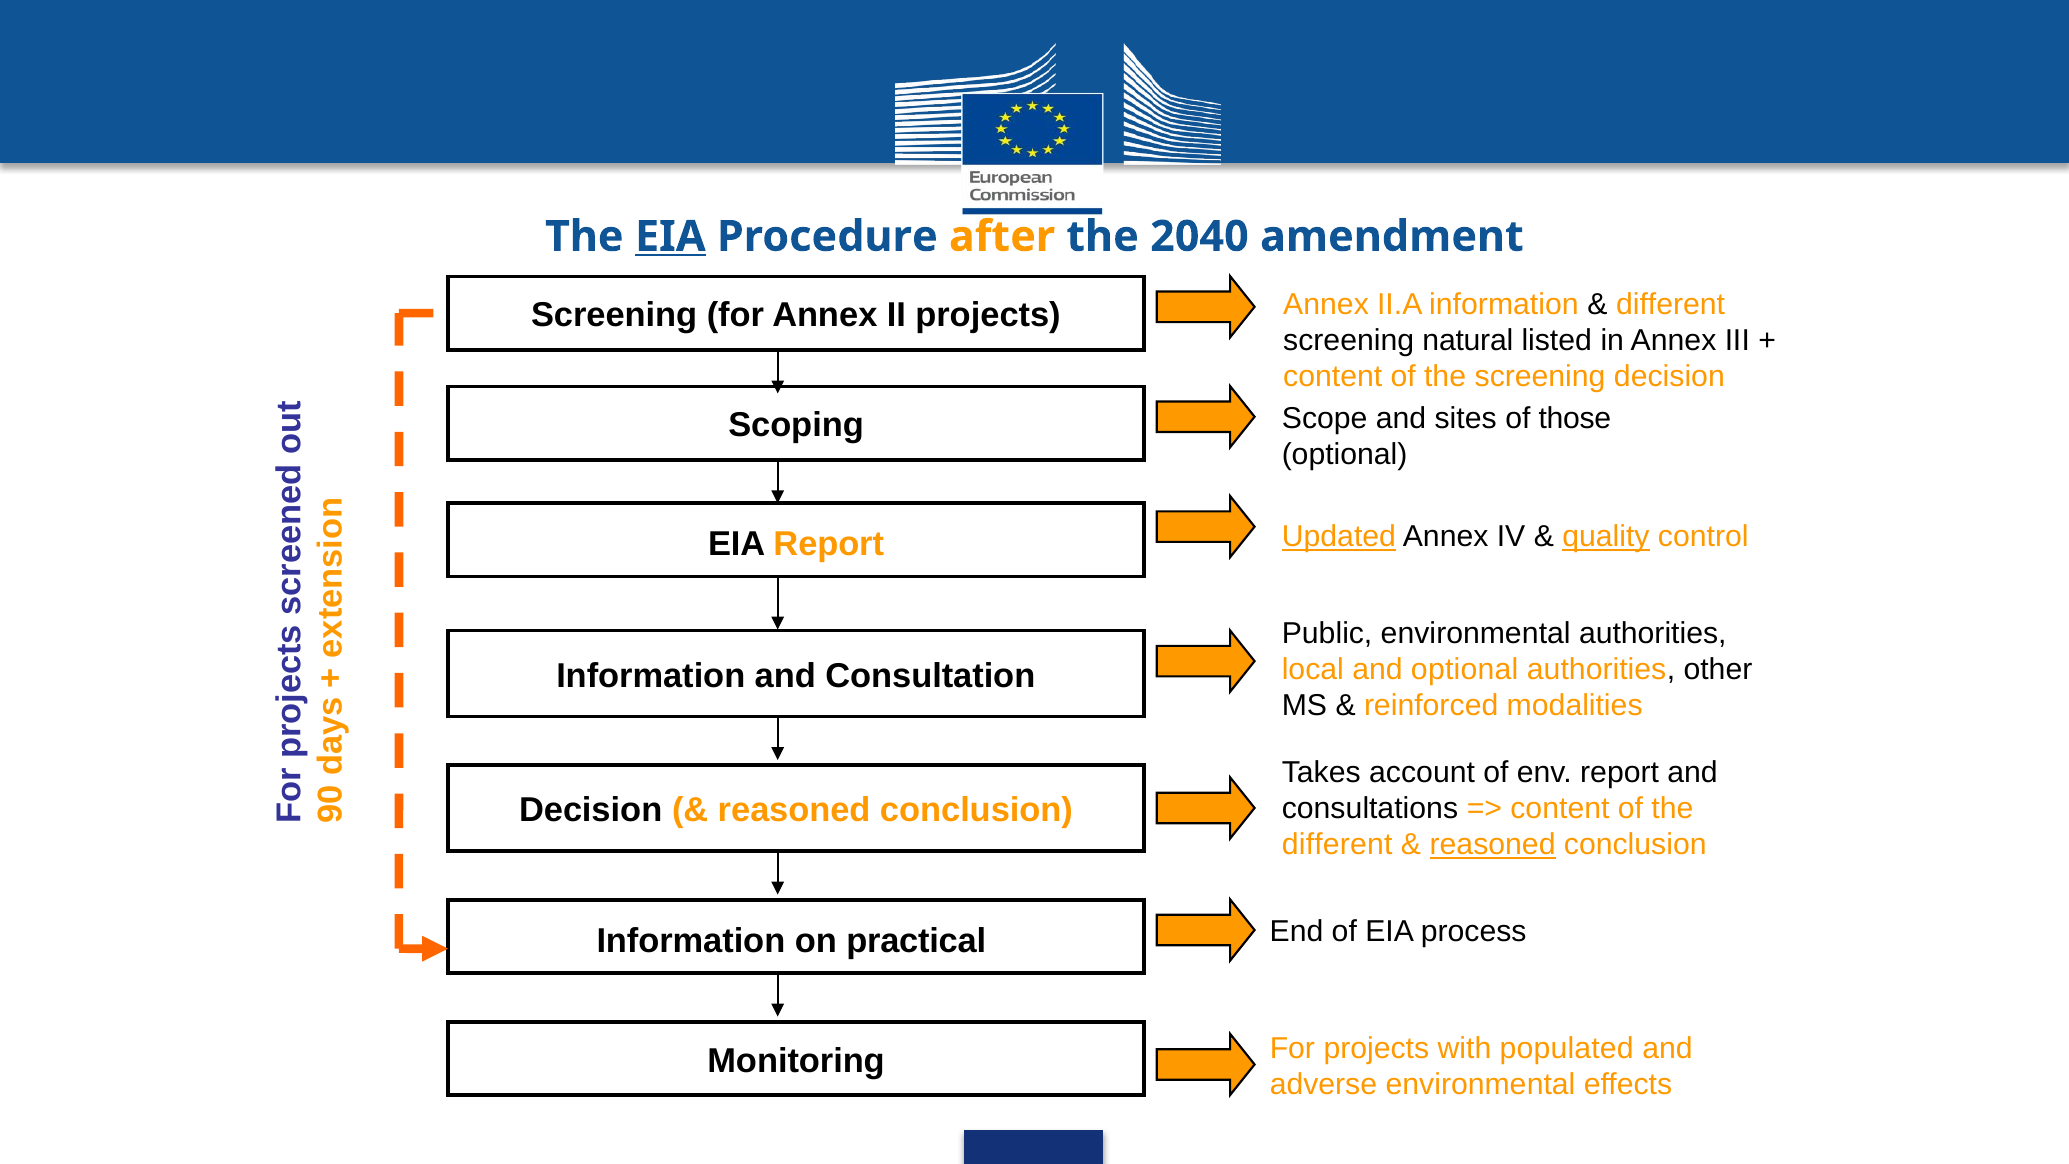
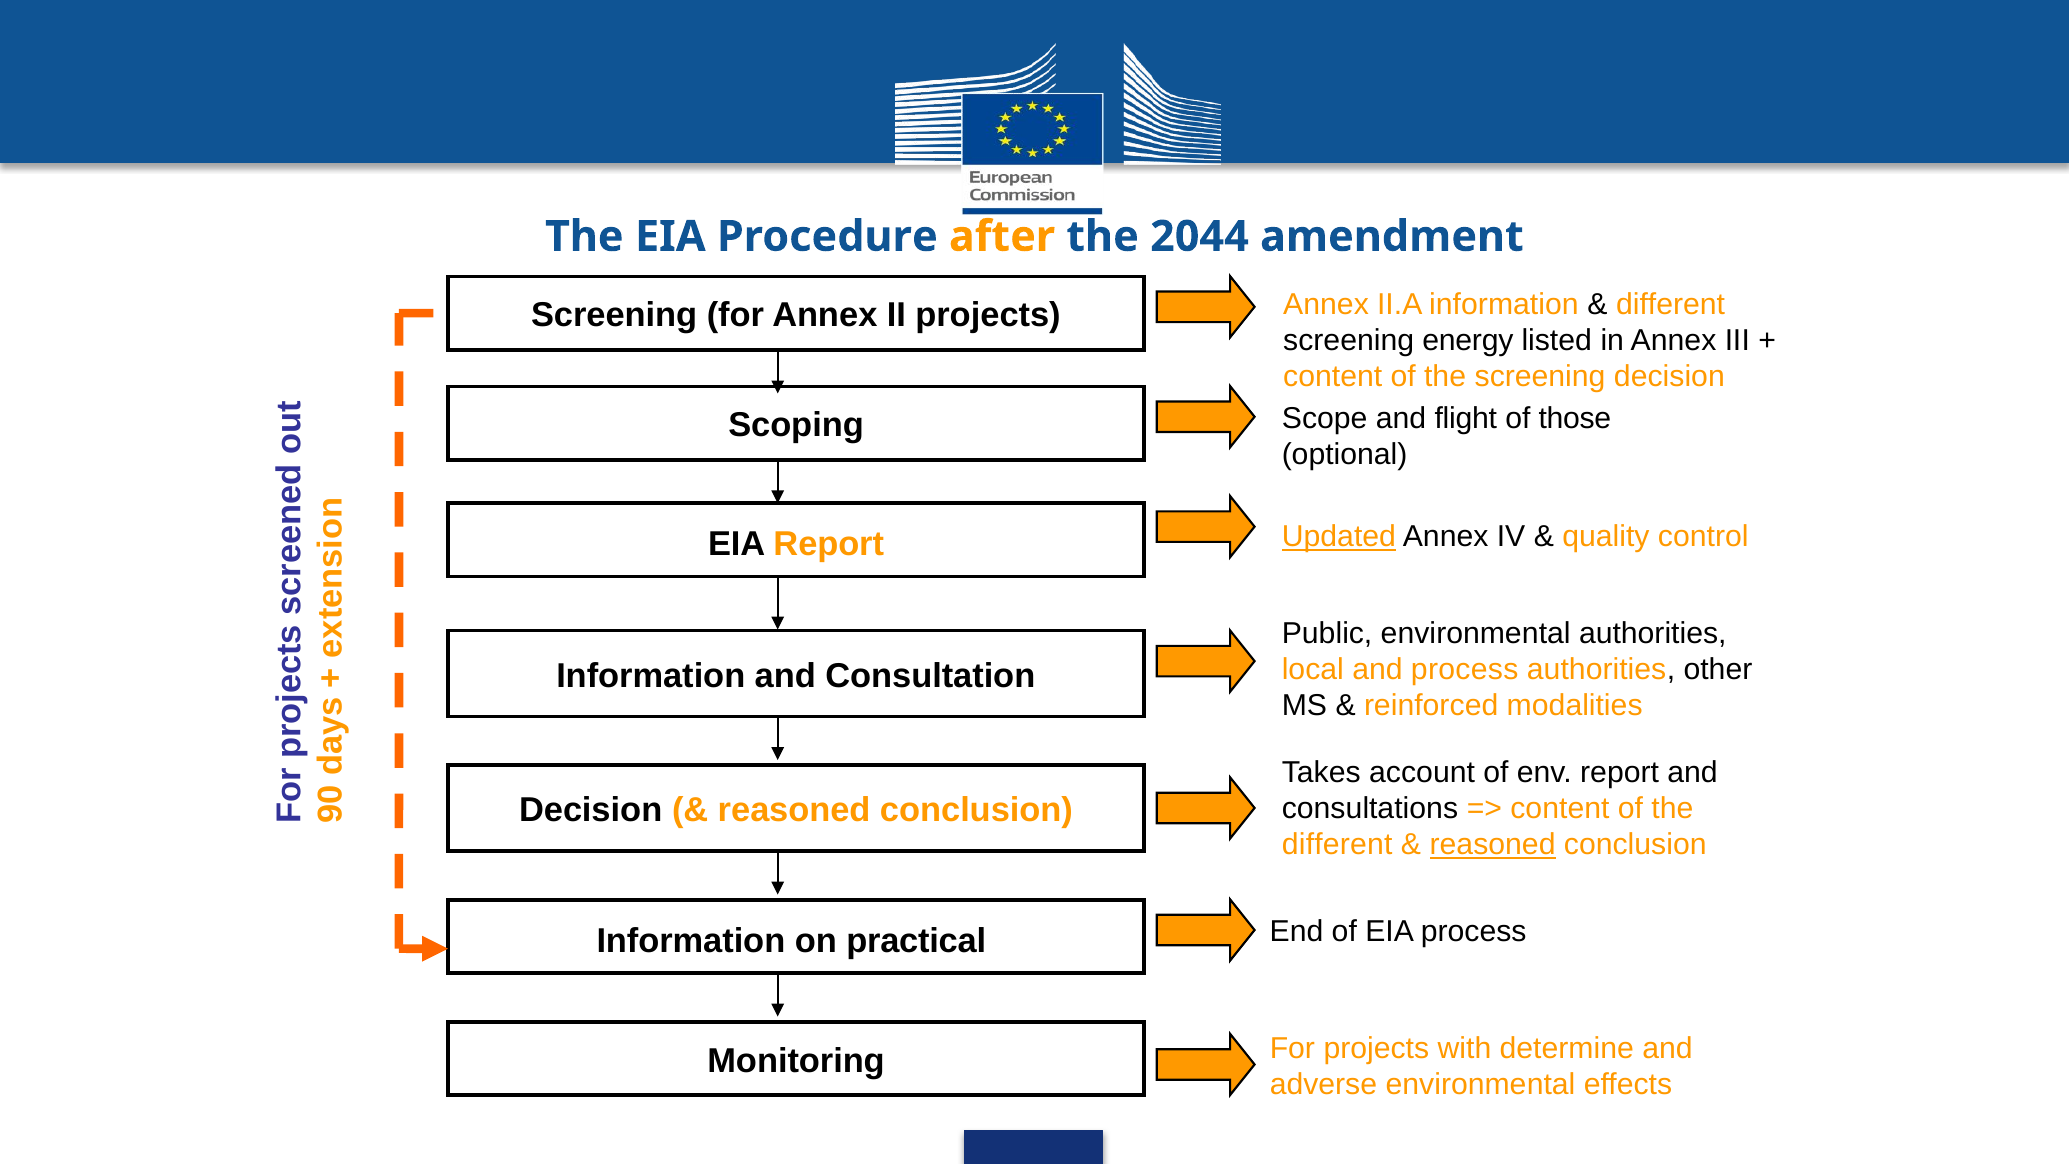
EIA at (670, 237) underline: present -> none
2040: 2040 -> 2044
natural: natural -> energy
sites: sites -> flight
quality underline: present -> none
and optional: optional -> process
populated: populated -> determine
